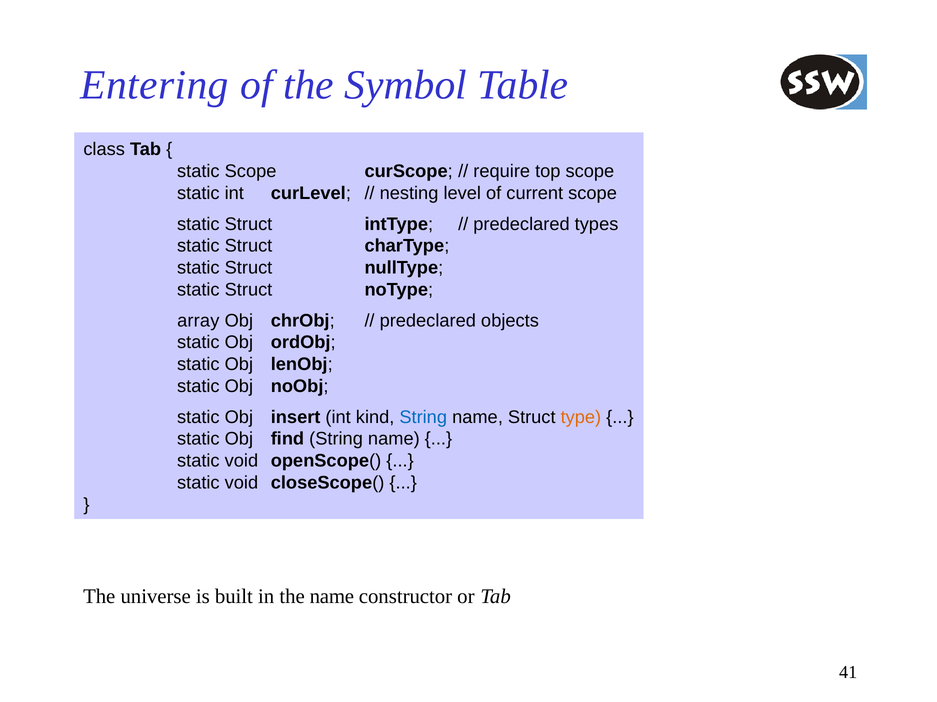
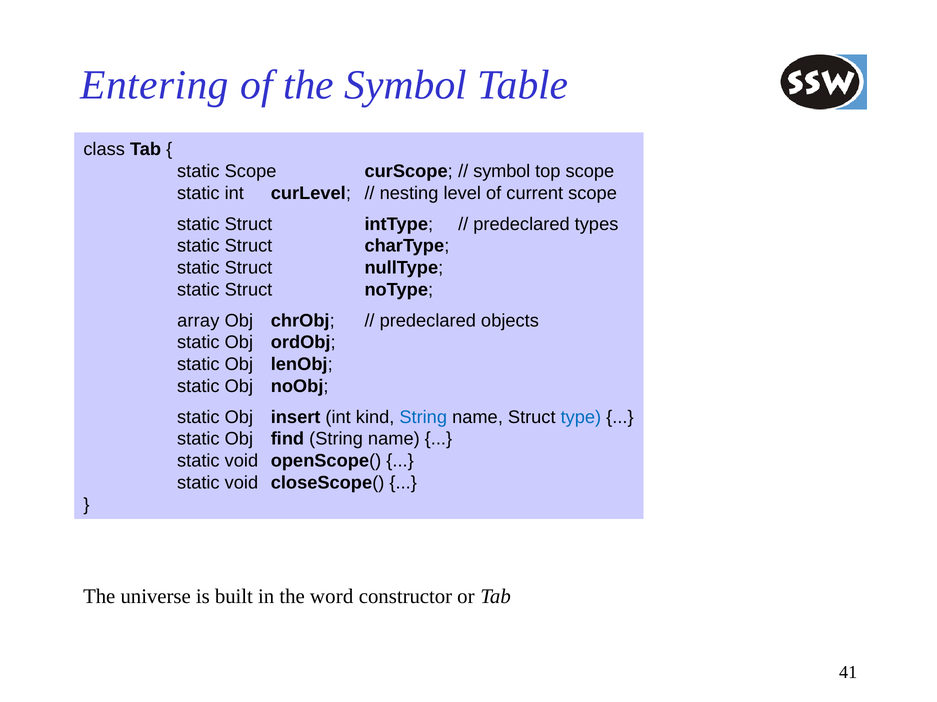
require at (502, 171): require -> symbol
type colour: orange -> blue
the name: name -> word
